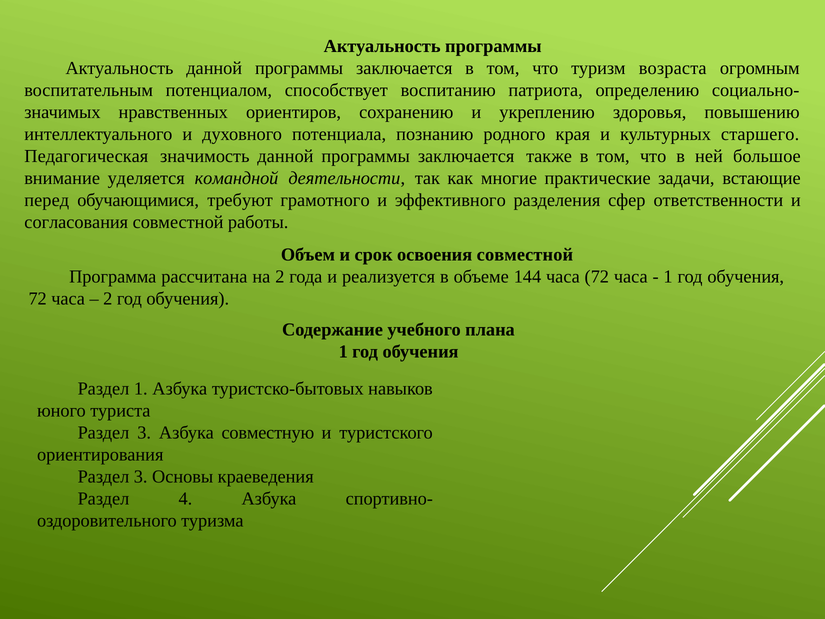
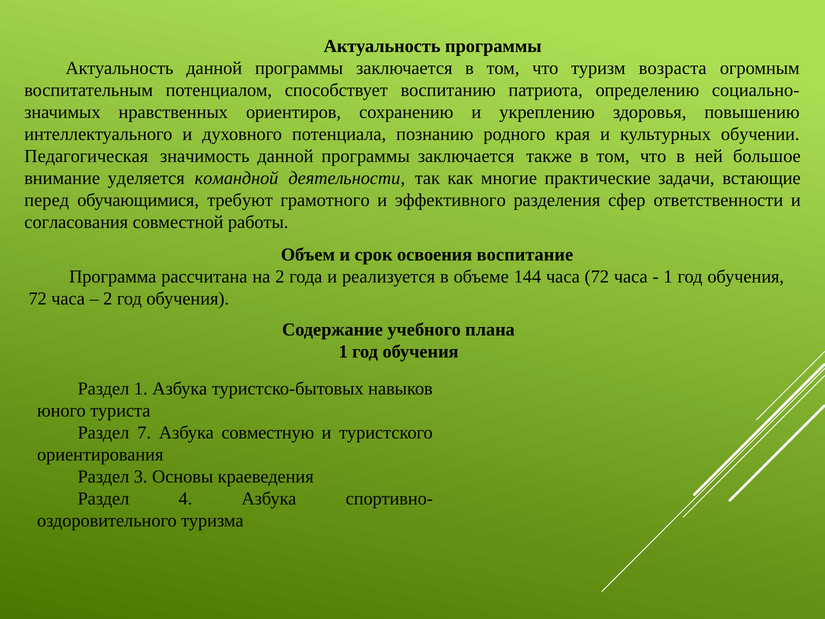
старшего: старшего -> обучении
освоения совместной: совместной -> воспитание
3 at (144, 432): 3 -> 7
